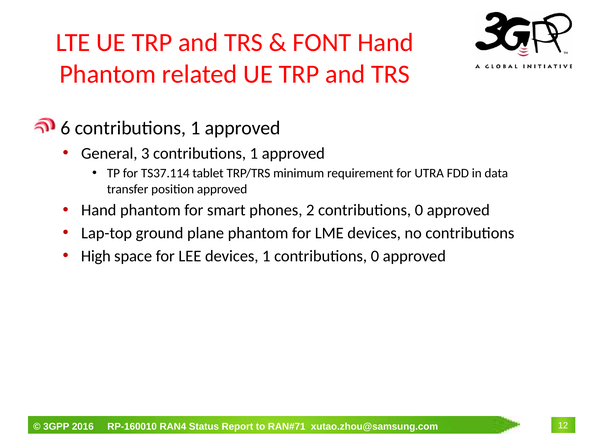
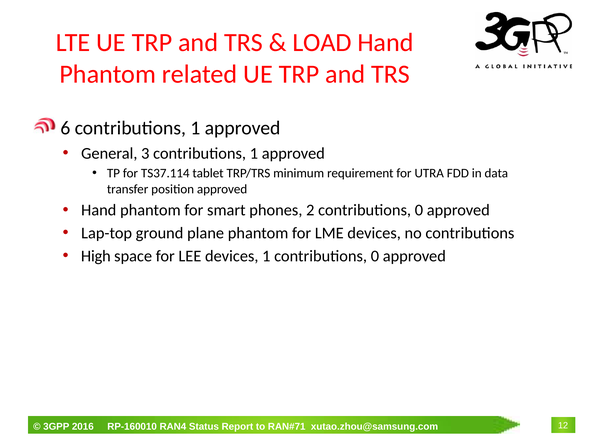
FONT: FONT -> LOAD
